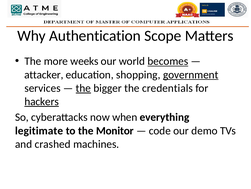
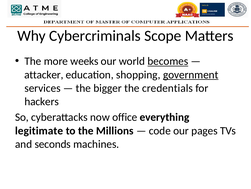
Authentication: Authentication -> Cybercriminals
the at (83, 88) underline: present -> none
hackers underline: present -> none
when: when -> office
Monitor: Monitor -> Millions
demo: demo -> pages
crashed: crashed -> seconds
